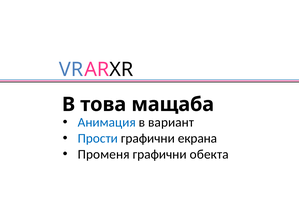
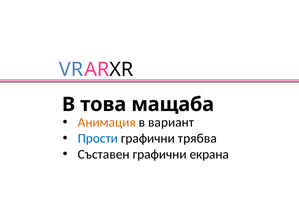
Анимация colour: blue -> orange
екрана: екрана -> трябва
Променя: Променя -> Съставен
обекта: обекта -> екрана
